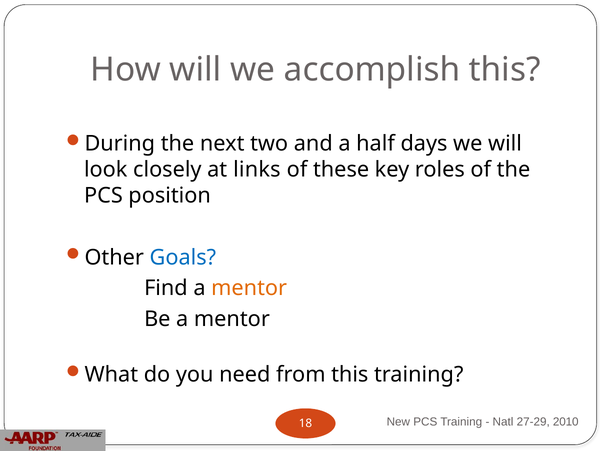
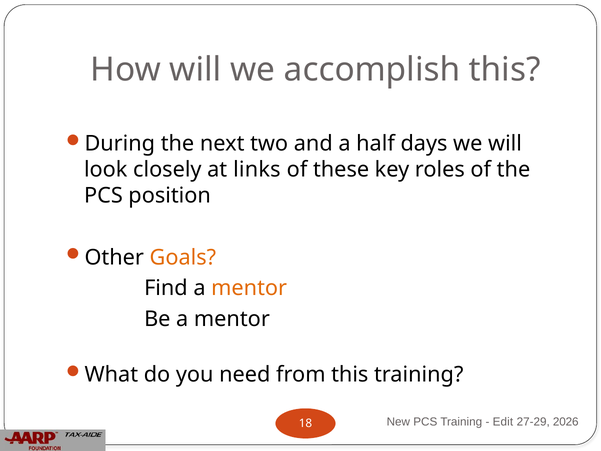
Goals colour: blue -> orange
Natl: Natl -> Edit
2010: 2010 -> 2026
